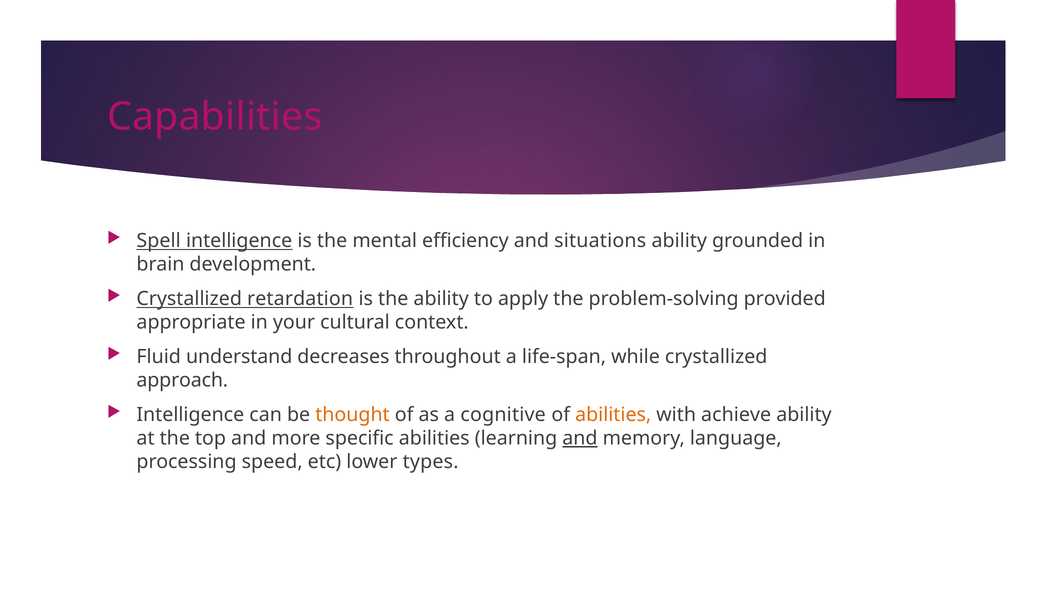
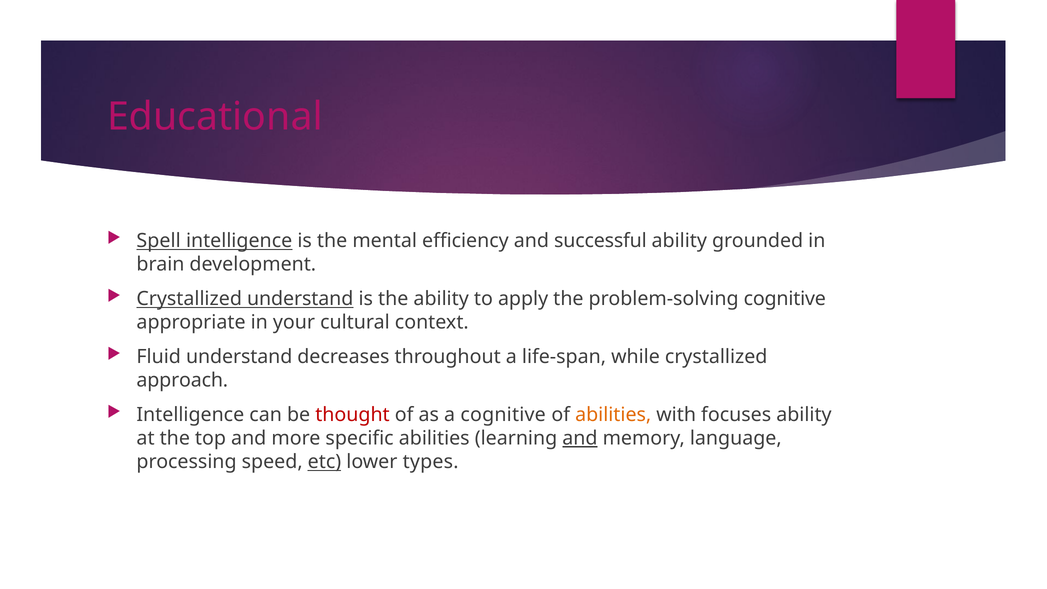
Capabilities: Capabilities -> Educational
situations: situations -> successful
Crystallized retardation: retardation -> understand
problem-solving provided: provided -> cognitive
thought colour: orange -> red
achieve: achieve -> focuses
etc underline: none -> present
